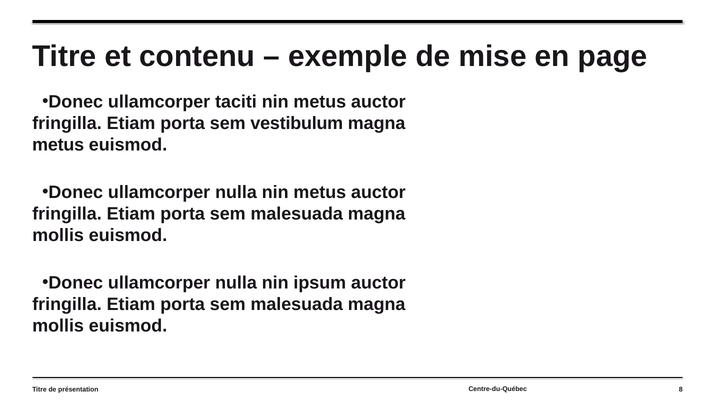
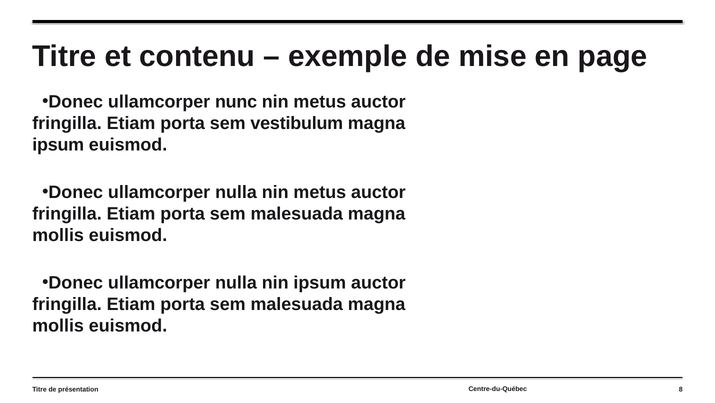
taciti: taciti -> nunc
metus at (58, 145): metus -> ipsum
